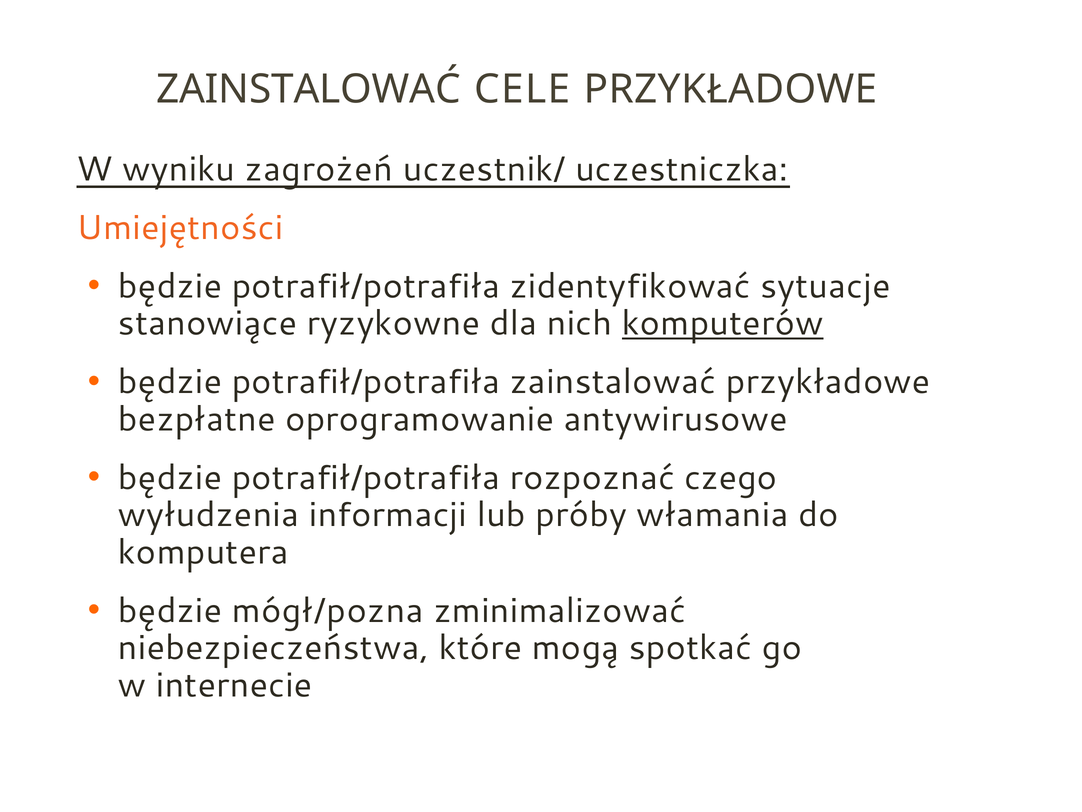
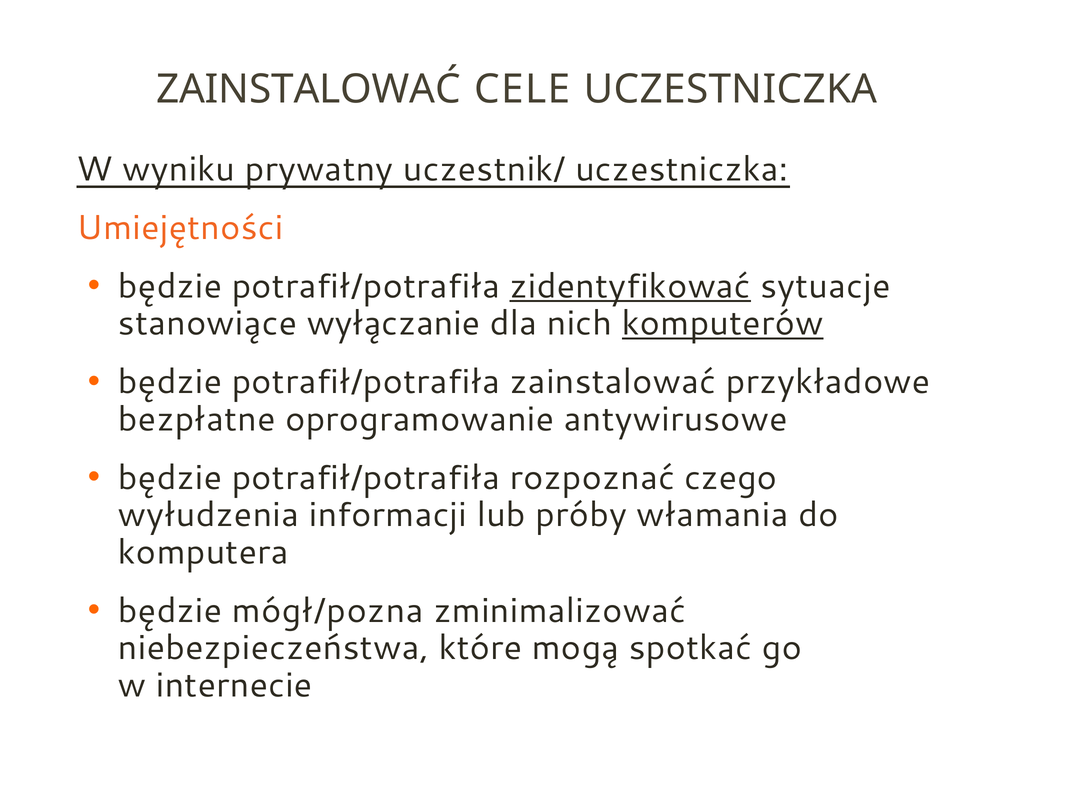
CELE PRZYKŁADOWE: PRZYKŁADOWE -> UCZESTNICZKA
zagrożeń: zagrożeń -> prywatny
zidentyfikować underline: none -> present
ryzykowne: ryzykowne -> wyłączanie
